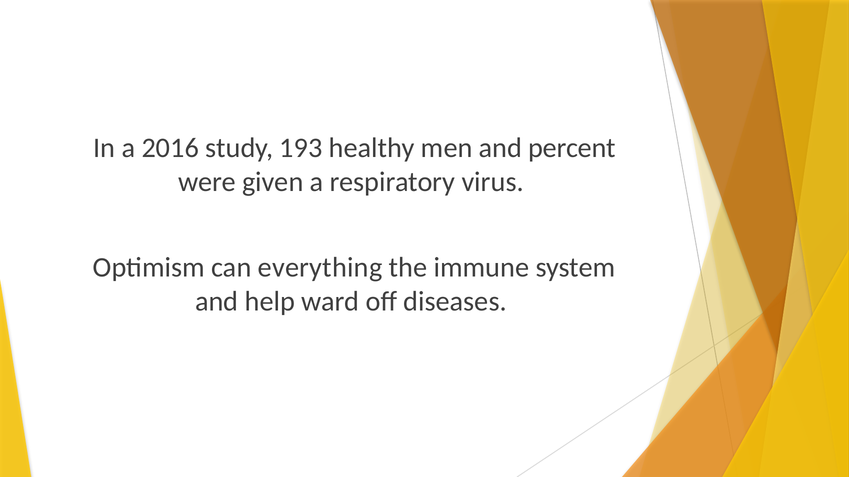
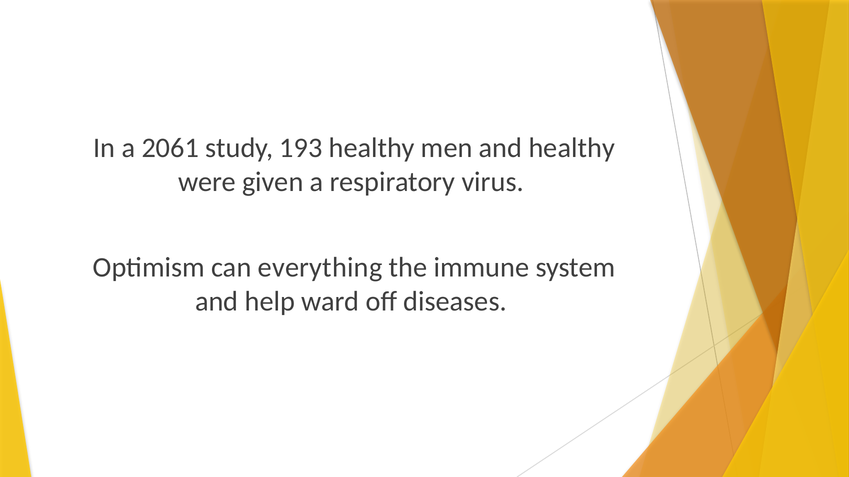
2016: 2016 -> 2061
and percent: percent -> healthy
